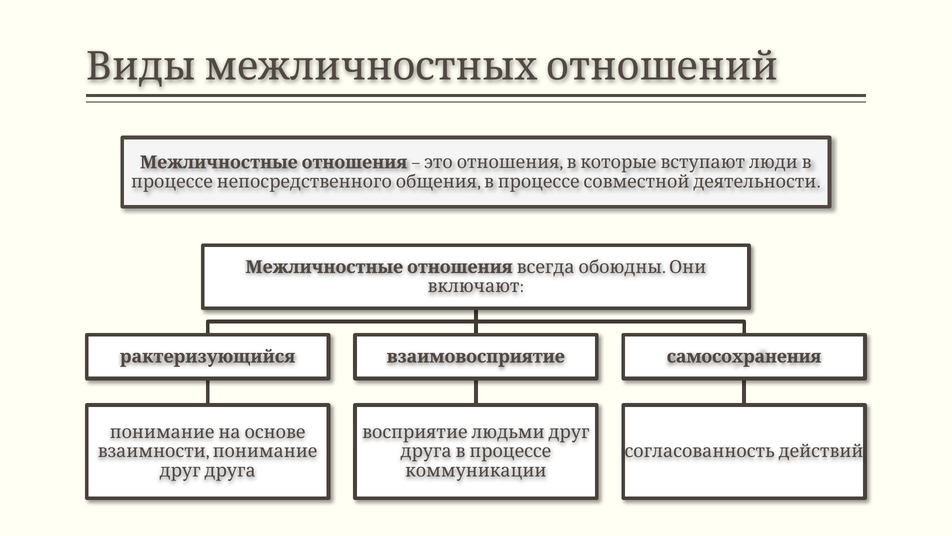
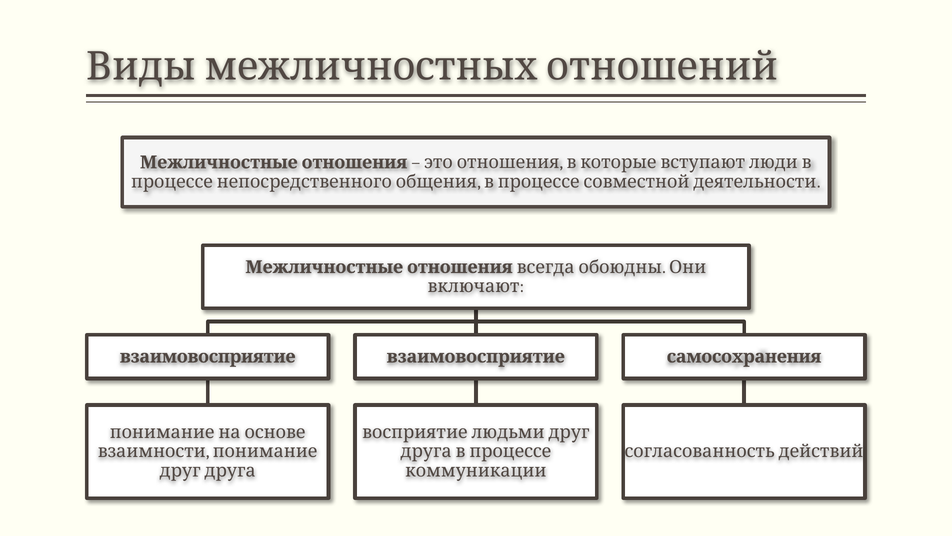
рактеризующийся at (208, 356): рактеризующийся -> взаимовосприятие
